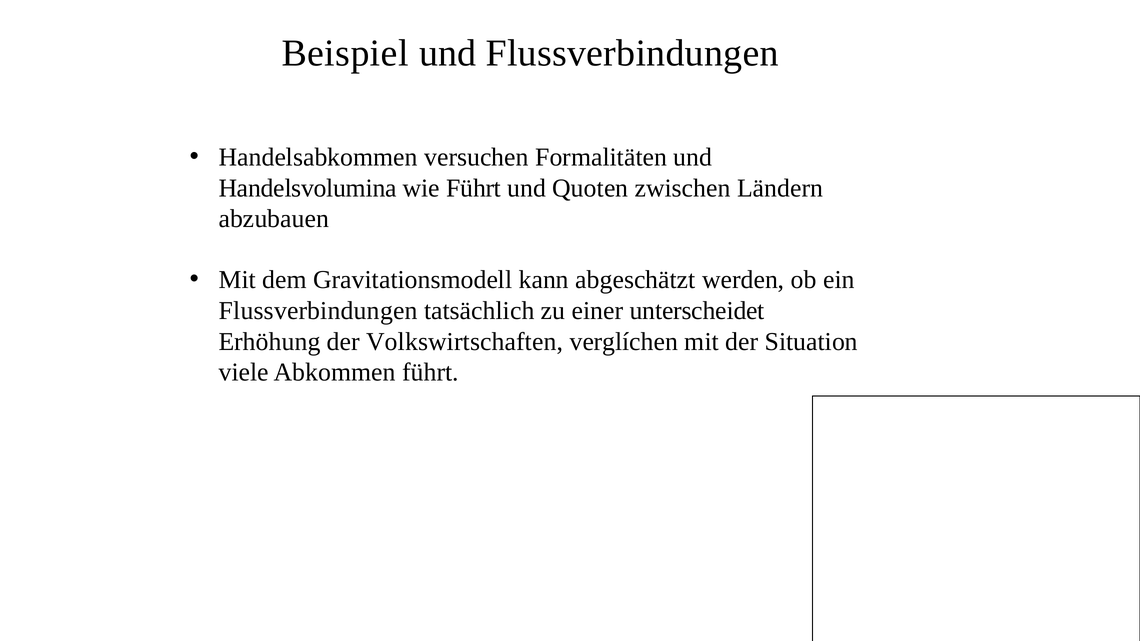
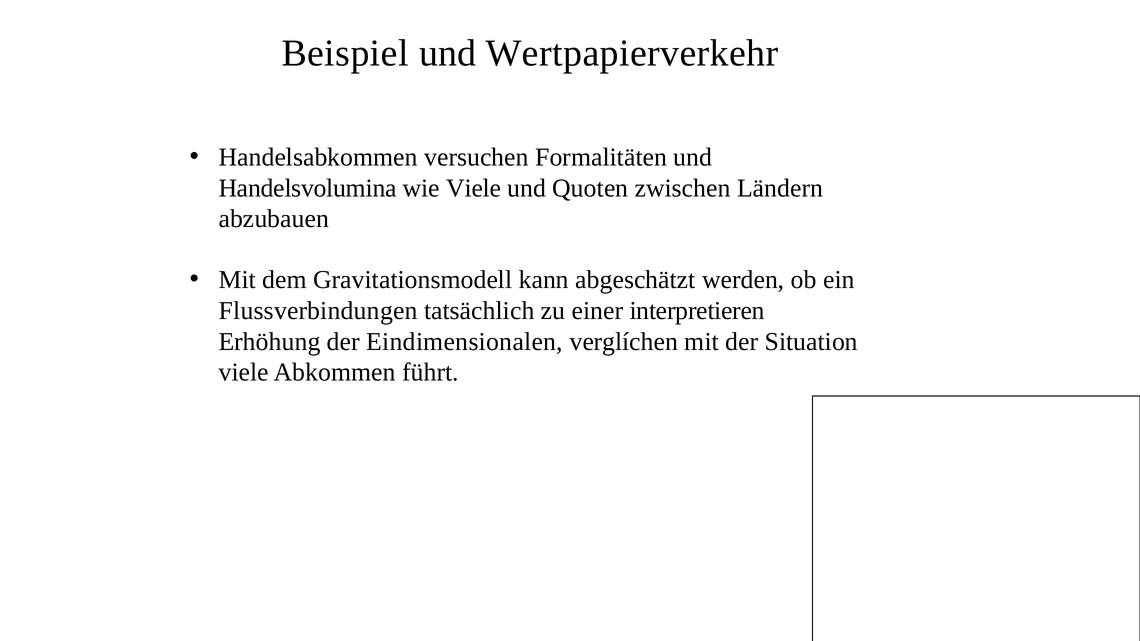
und Flussverbindungen: Flussverbindungen -> Wertpapierverkehr
wie Führt: Führt -> Viele
unterscheidet: unterscheidet -> interpretieren
Volkswirtschaften: Volkswirtschaften -> Eindimensionalen
